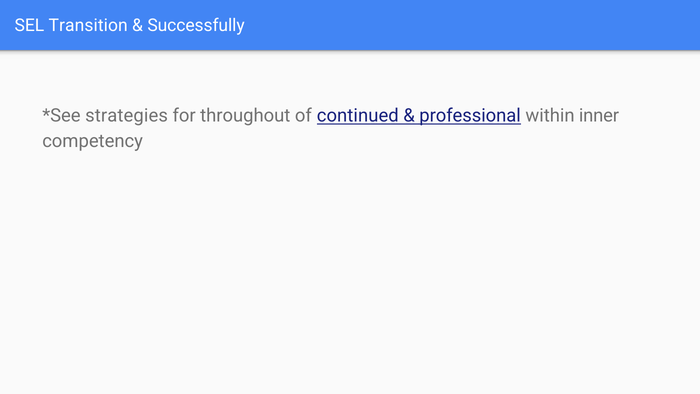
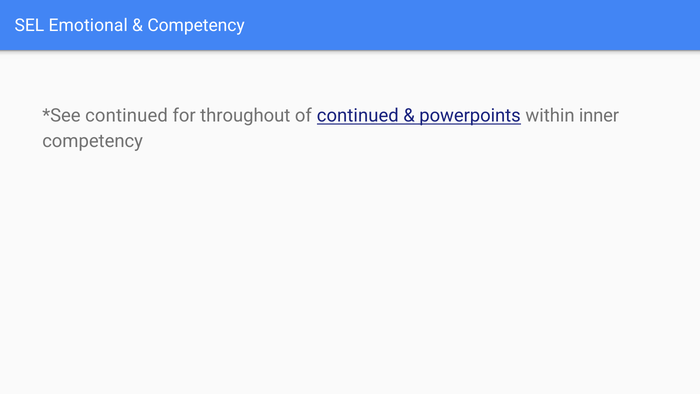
Transition: Transition -> Emotional
Successfully at (196, 26): Successfully -> Competency
strategies at (127, 116): strategies -> continued
professional: professional -> powerpoints
